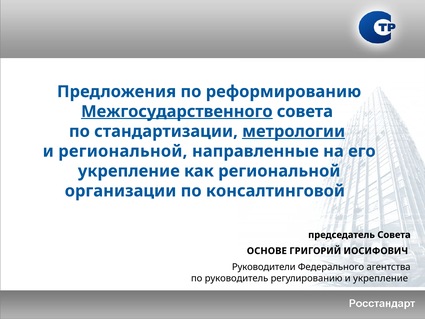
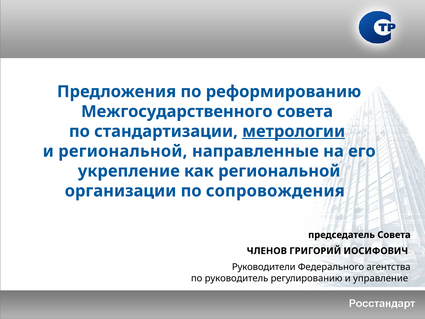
Межгосударственного underline: present -> none
консалтинговой: консалтинговой -> сопровождения
ОСНОВЕ: ОСНОВЕ -> ЧЛЕНОВ
и укрепление: укрепление -> управление
